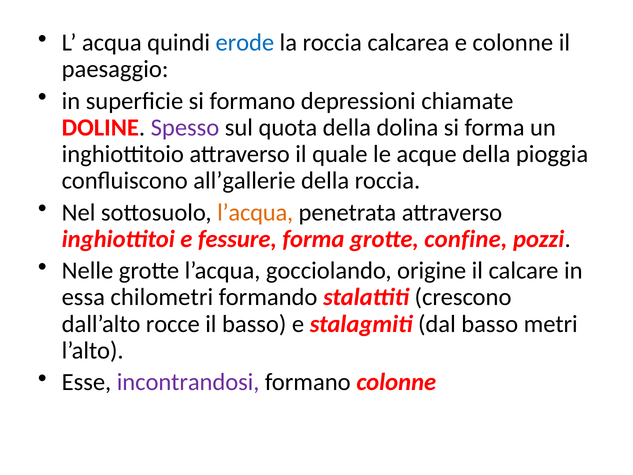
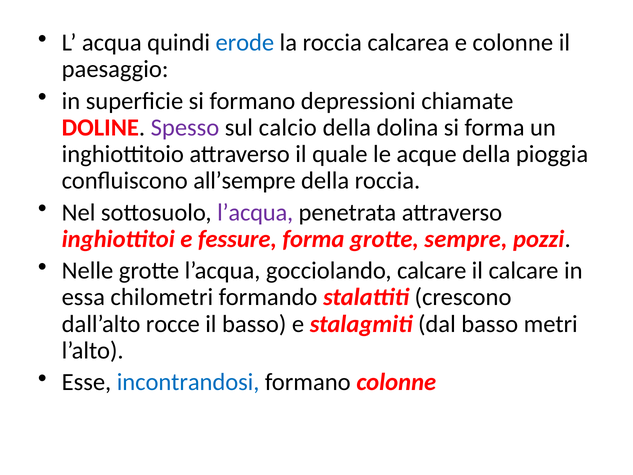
quota: quota -> calcio
all’gallerie: all’gallerie -> all’sempre
l’acqua at (255, 212) colour: orange -> purple
confine: confine -> sempre
gocciolando origine: origine -> calcare
incontrandosi colour: purple -> blue
